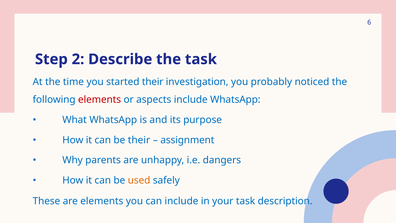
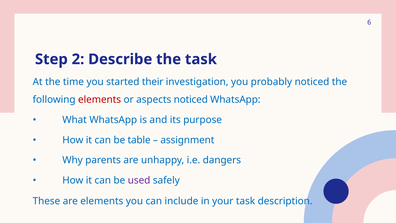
aspects include: include -> noticed
be their: their -> table
used colour: orange -> purple
